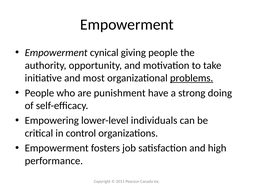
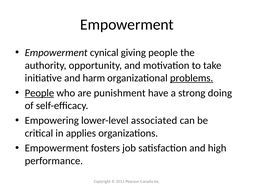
most: most -> harm
People at (39, 93) underline: none -> present
individuals: individuals -> associated
control: control -> applies
